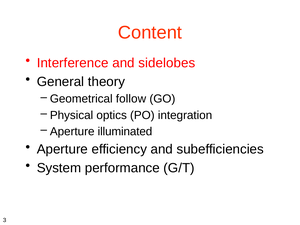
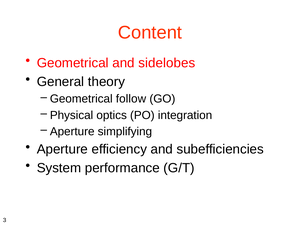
Interference at (73, 63): Interference -> Geometrical
illuminated: illuminated -> simplifying
